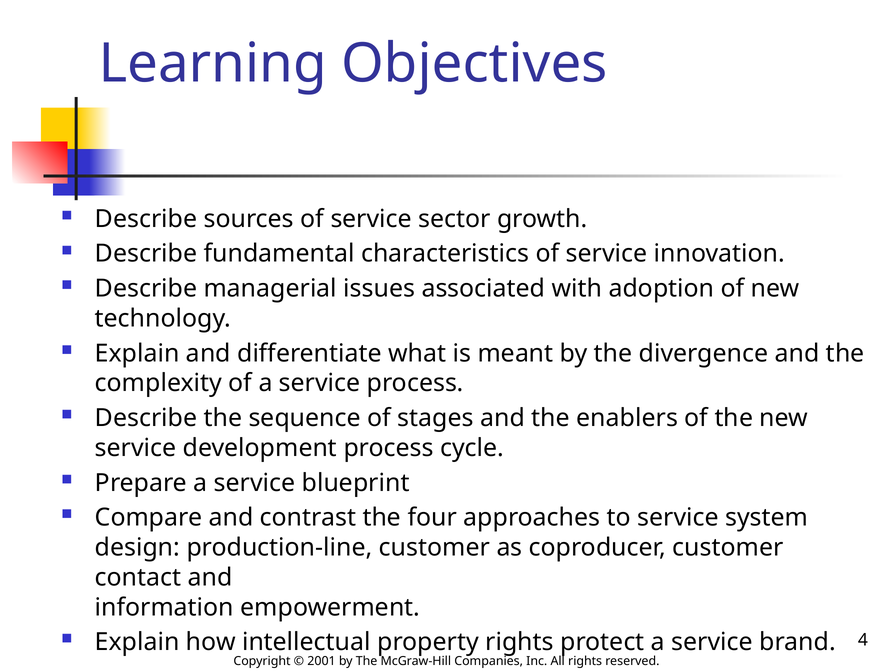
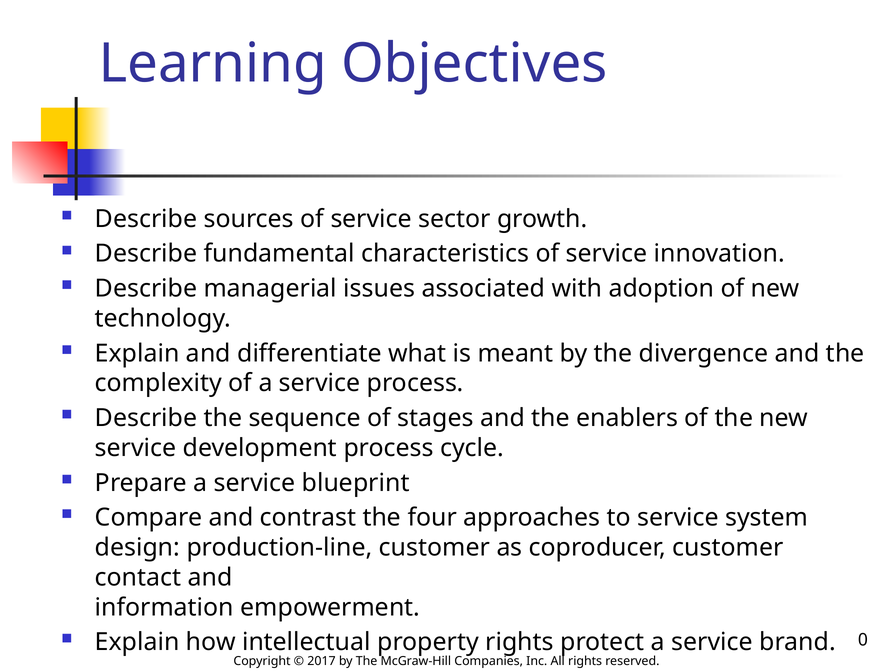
4: 4 -> 0
2001: 2001 -> 2017
